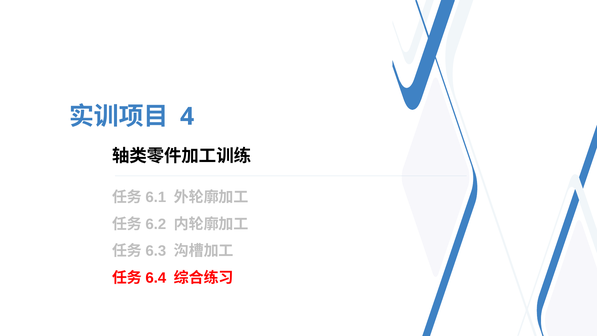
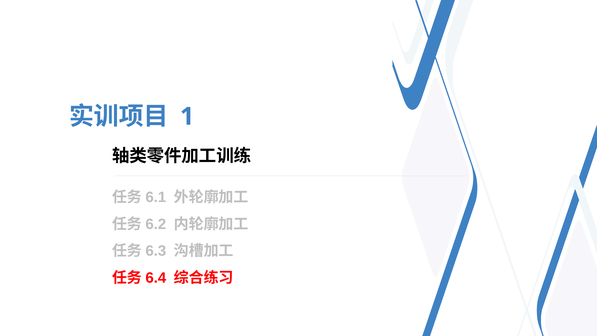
4: 4 -> 1
